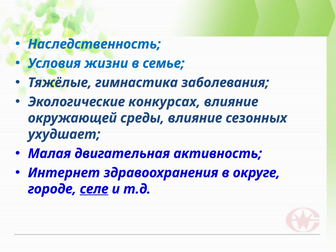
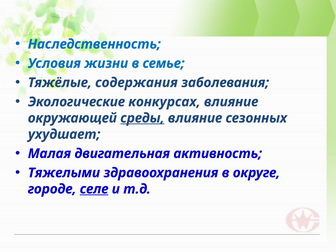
гимнастика: гимнастика -> содержания
среды underline: none -> present
Интернет: Интернет -> Тяжелыми
